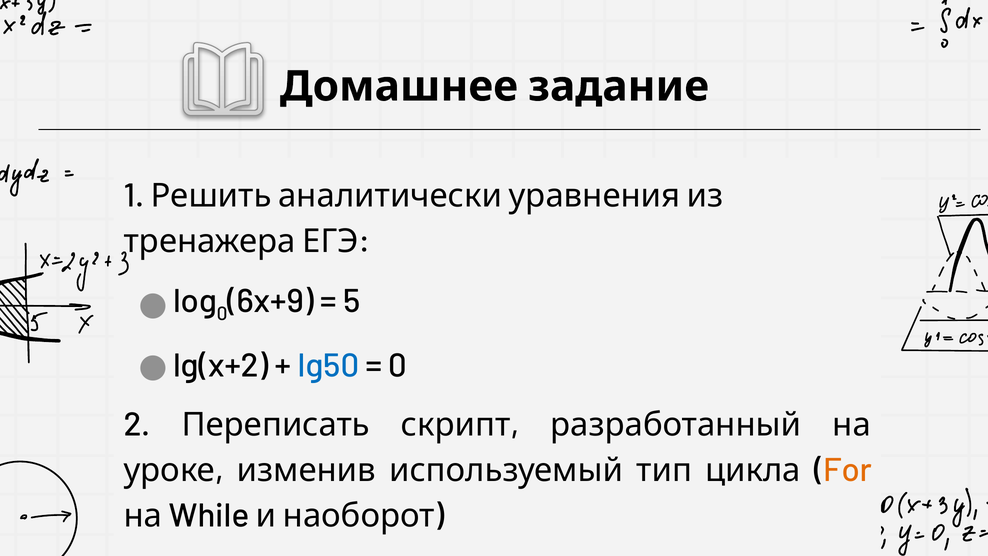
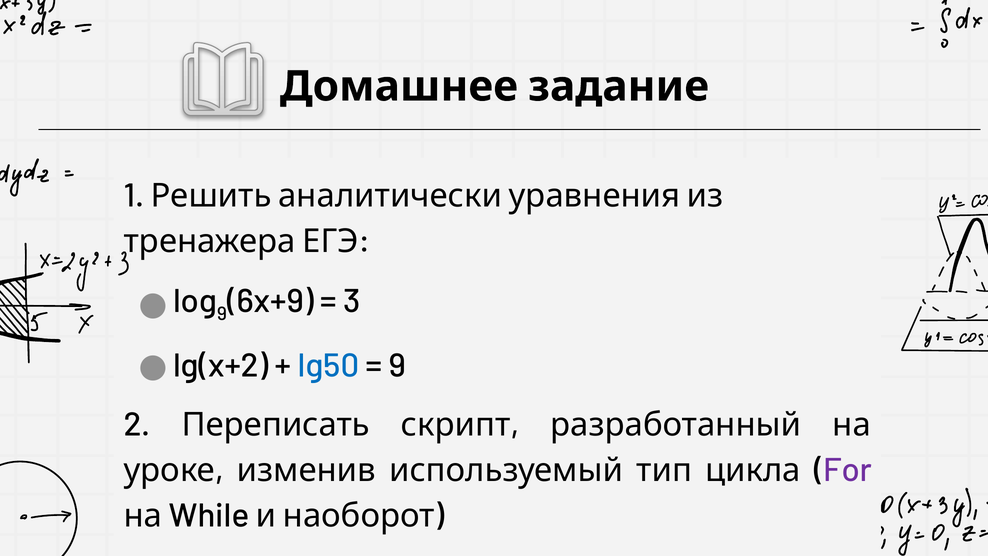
0 at (222, 314): 0 -> 9
5: 5 -> 3
0 at (398, 366): 0 -> 9
For colour: orange -> purple
